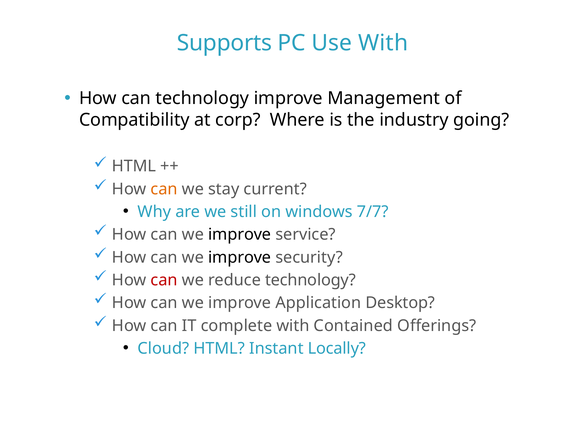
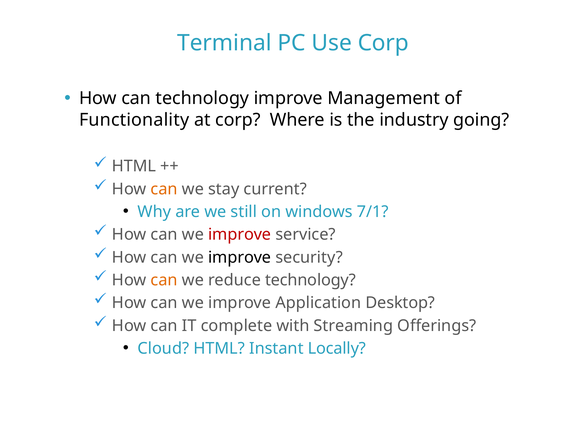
Supports: Supports -> Terminal
Use With: With -> Corp
Compatibility: Compatibility -> Functionality
7/7: 7/7 -> 7/1
improve at (240, 235) colour: black -> red
can at (164, 280) colour: red -> orange
Contained: Contained -> Streaming
